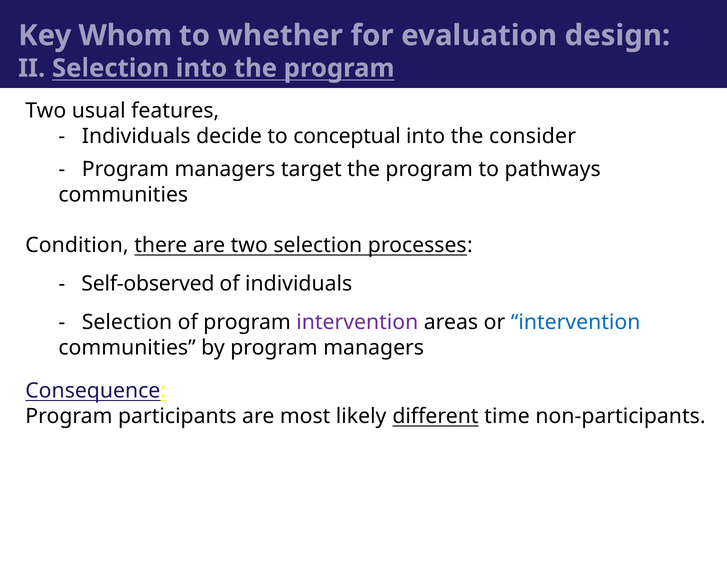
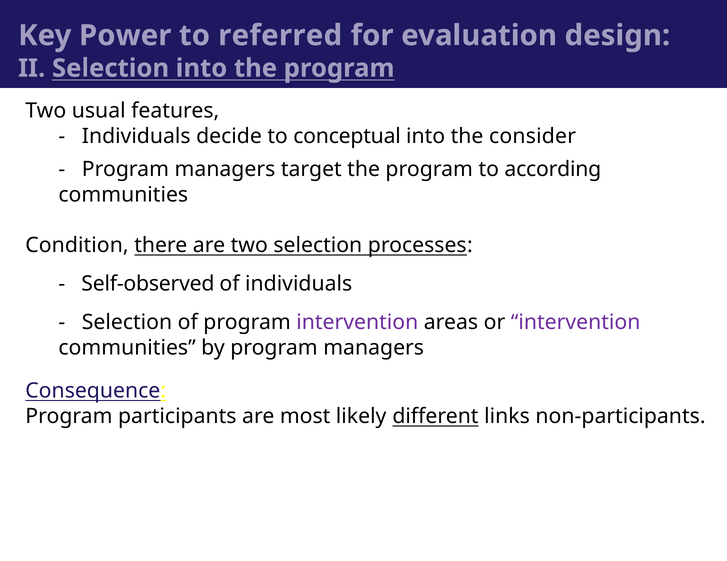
Whom: Whom -> Power
whether: whether -> referred
pathways: pathways -> according
intervention at (576, 323) colour: blue -> purple
time: time -> links
